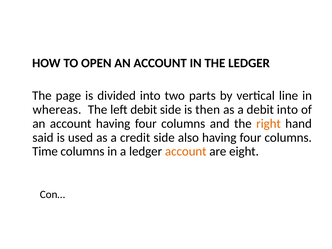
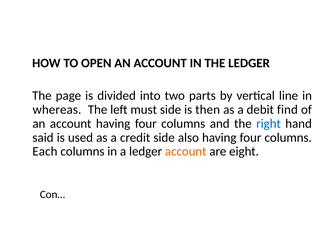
left debit: debit -> must
debit into: into -> find
right colour: orange -> blue
Time: Time -> Each
